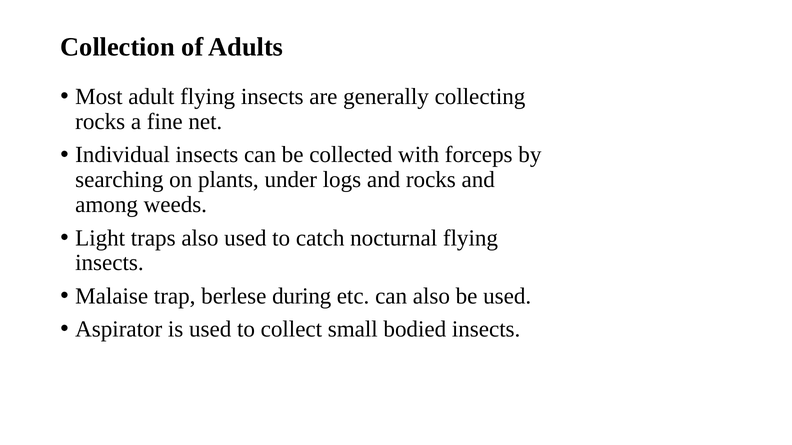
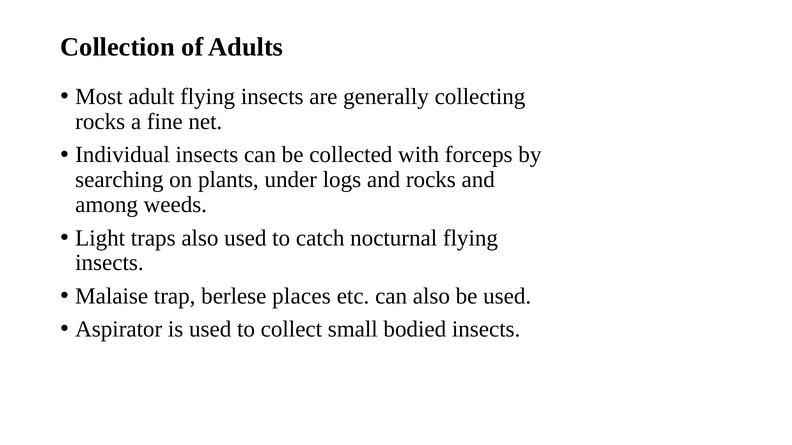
during: during -> places
